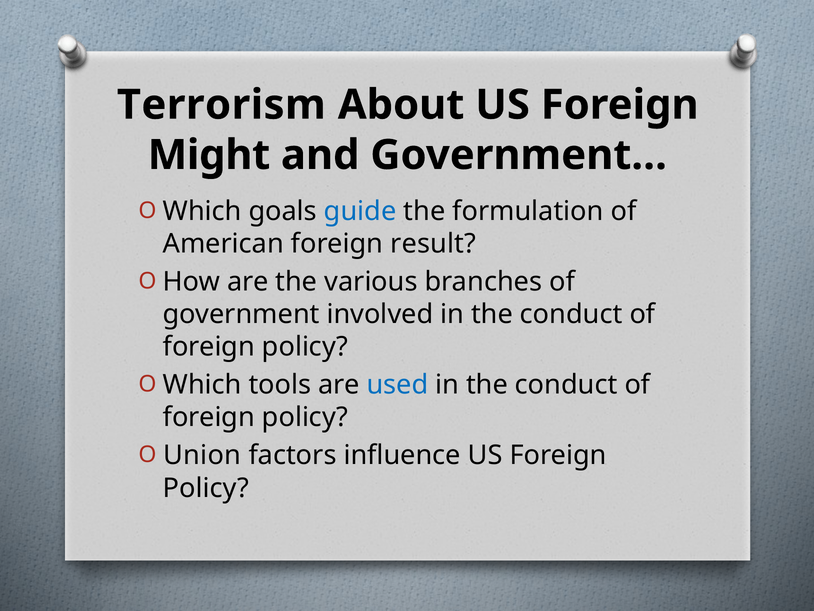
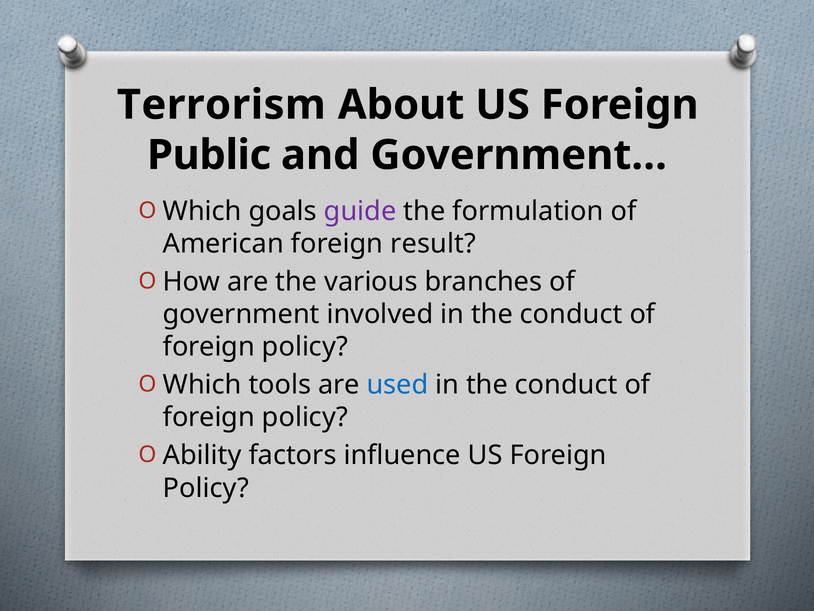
Might: Might -> Public
guide colour: blue -> purple
Union: Union -> Ability
